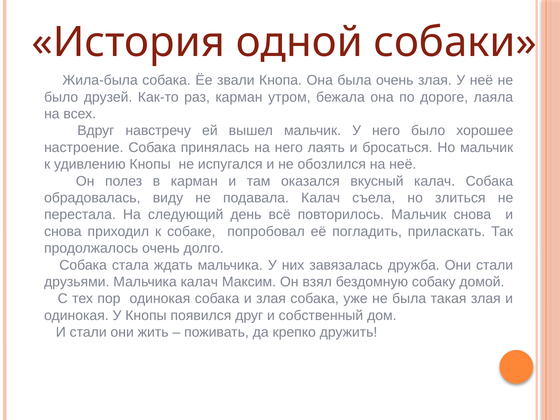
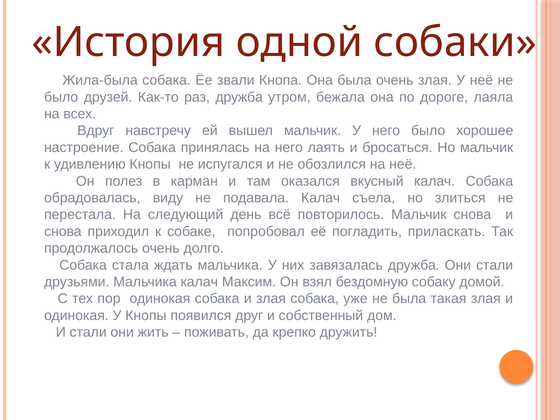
раз карман: карман -> дружба
